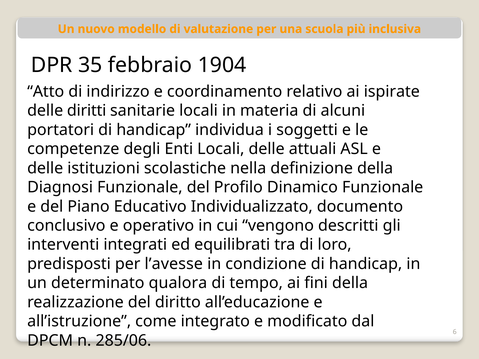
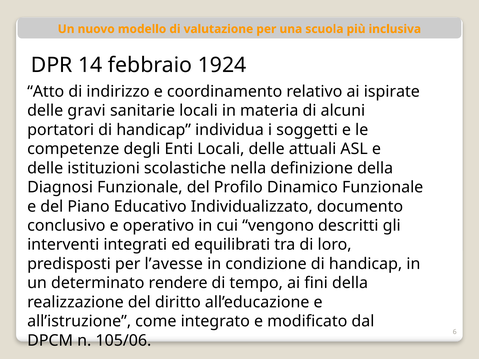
35: 35 -> 14
1904: 1904 -> 1924
diritti: diritti -> gravi
qualora: qualora -> rendere
285/06: 285/06 -> 105/06
